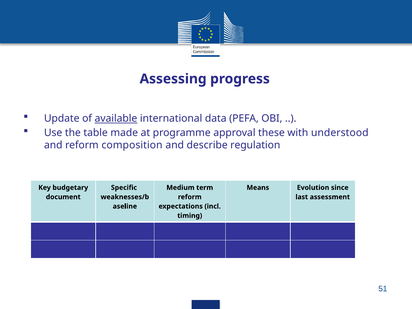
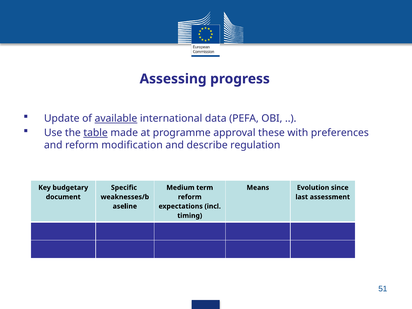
table underline: none -> present
understood: understood -> preferences
composition: composition -> modification
